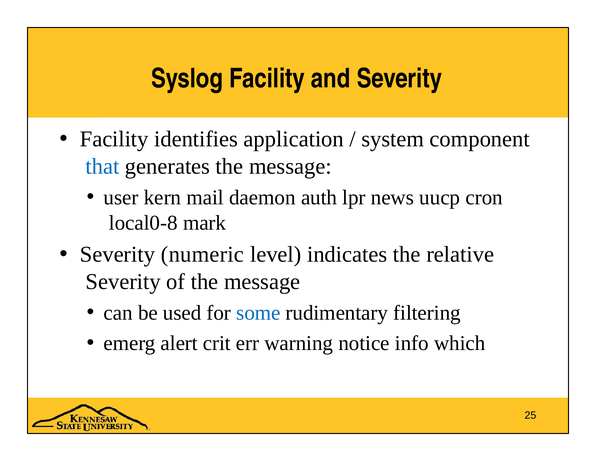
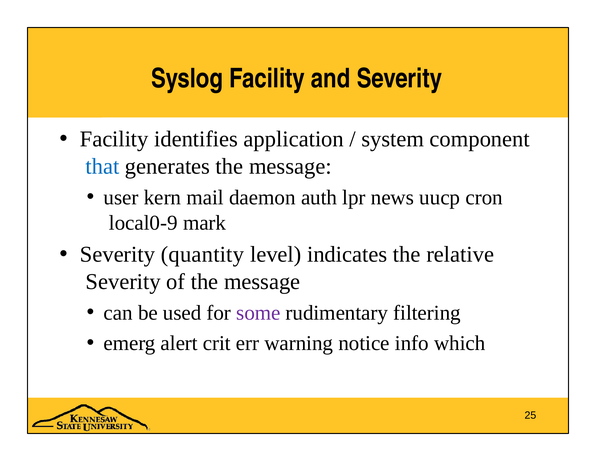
local0-8: local0-8 -> local0-9
numeric: numeric -> quantity
some colour: blue -> purple
